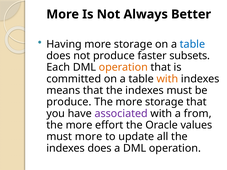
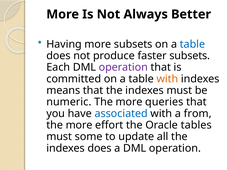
Having more storage: storage -> subsets
operation at (123, 67) colour: orange -> purple
produce at (69, 102): produce -> numeric
The more storage: storage -> queries
associated colour: purple -> blue
values: values -> tables
must more: more -> some
